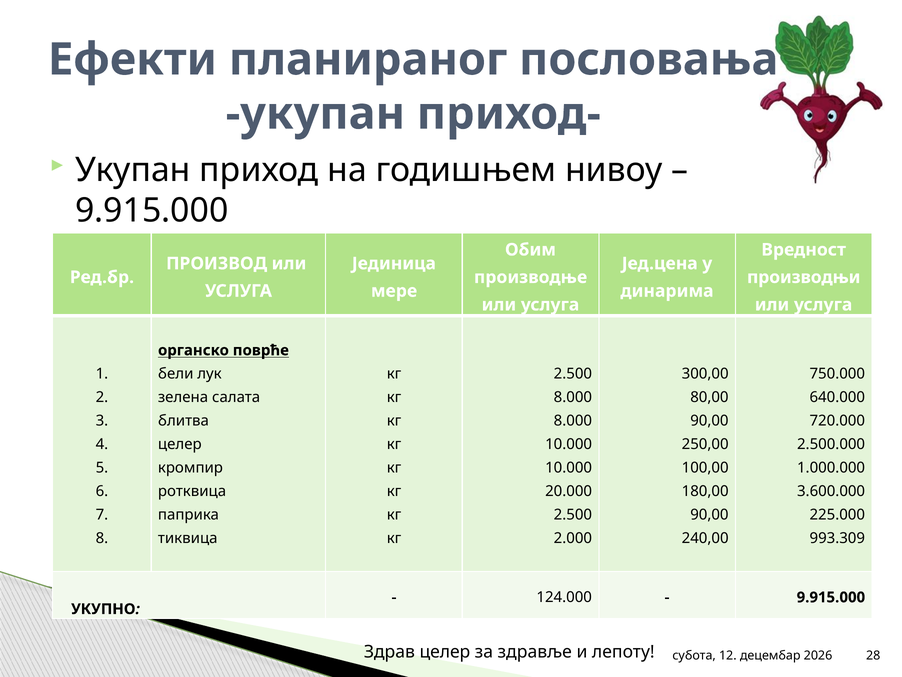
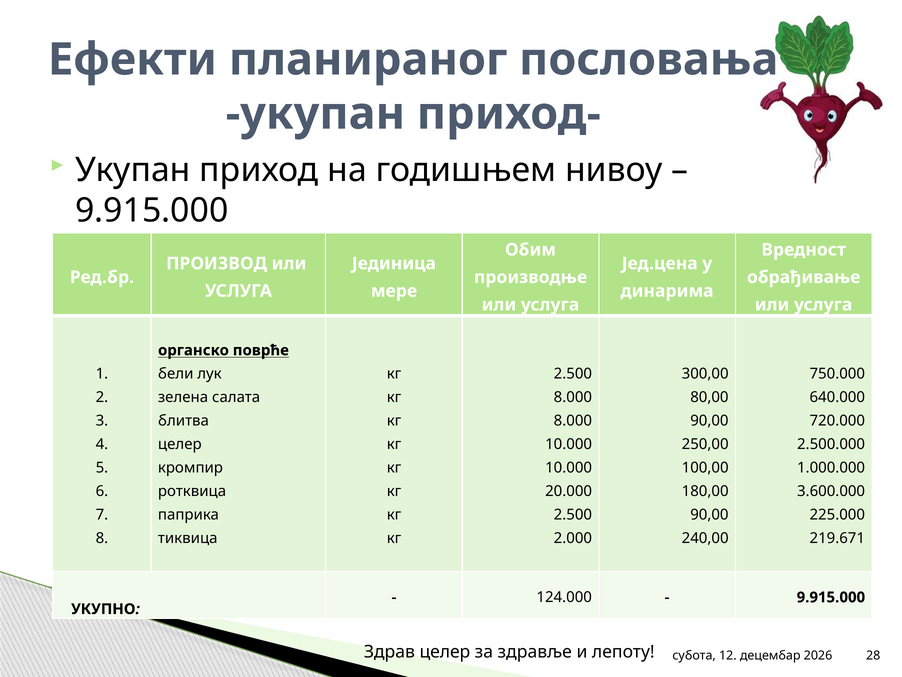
производњи: производњи -> обрађивање
993.309: 993.309 -> 219.671
